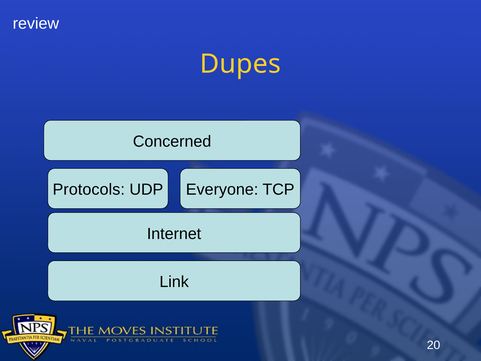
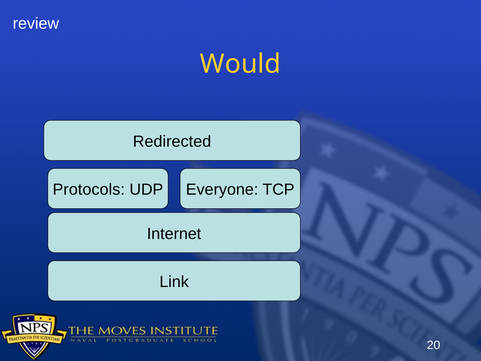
Dupes: Dupes -> Would
Concerned: Concerned -> Redirected
